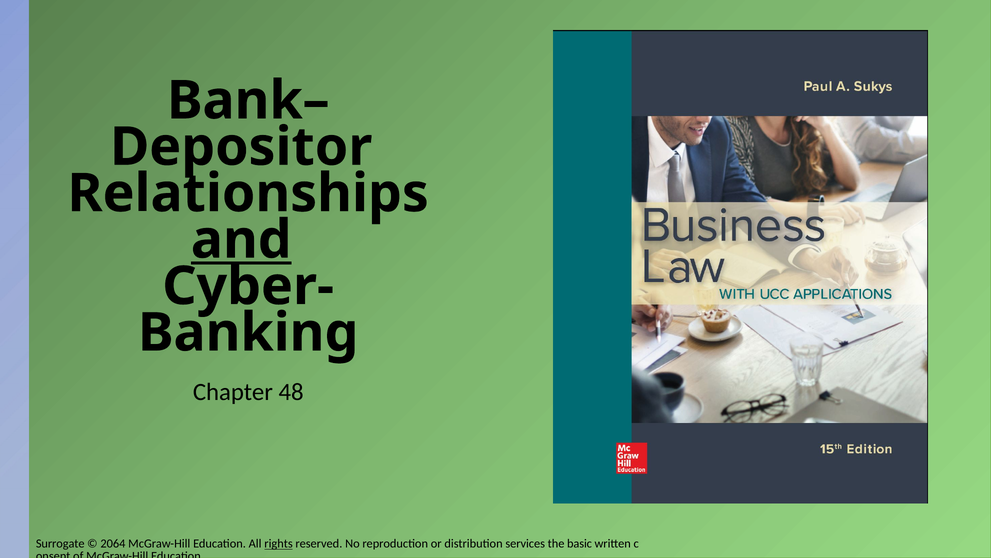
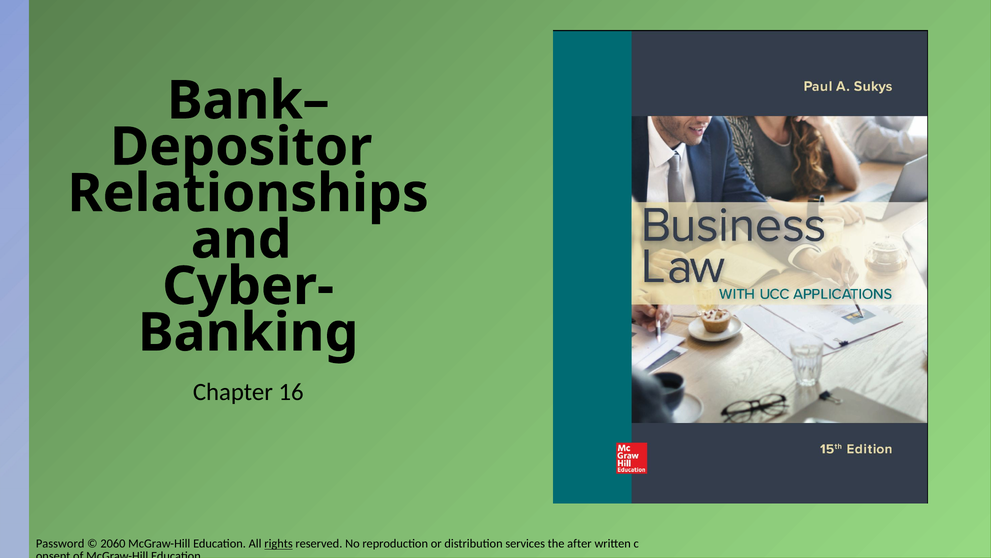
and underline: present -> none
48: 48 -> 16
Surrogate: Surrogate -> Password
2064: 2064 -> 2060
basic: basic -> after
